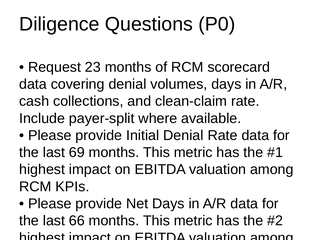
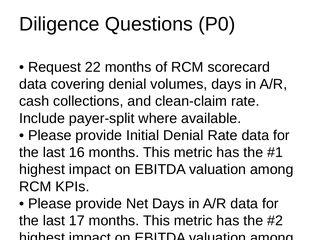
23: 23 -> 22
69: 69 -> 16
66: 66 -> 17
